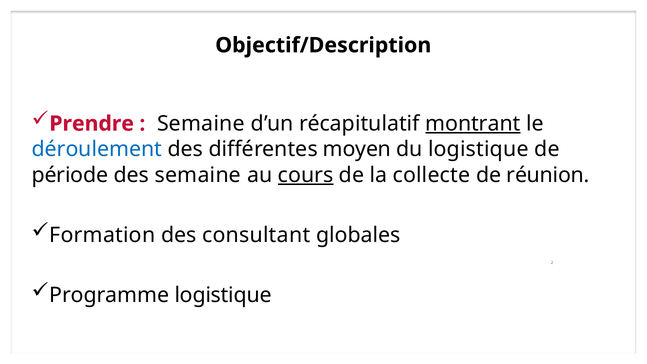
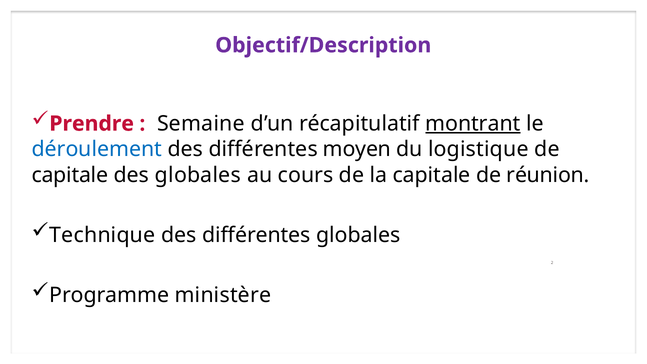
Objectif/Description colour: black -> purple
période at (70, 175): période -> capitale
des semaine: semaine -> globales
cours underline: present -> none
la collecte: collecte -> capitale
Formation: Formation -> Technique
consultant at (256, 235): consultant -> différentes
Programme logistique: logistique -> ministère
